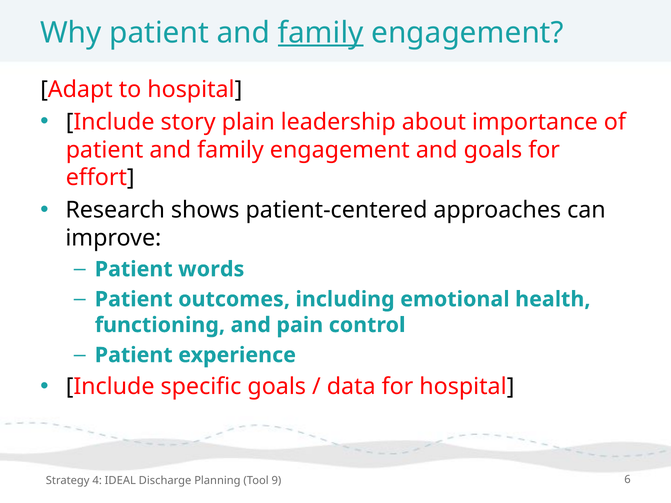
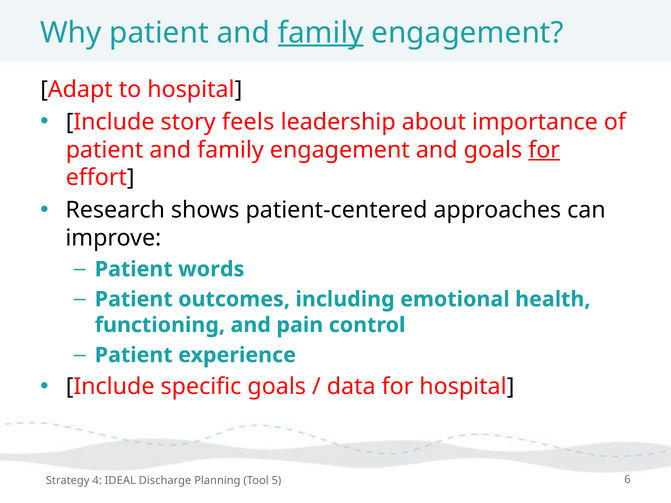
plain: plain -> feels
for at (544, 150) underline: none -> present
9: 9 -> 5
